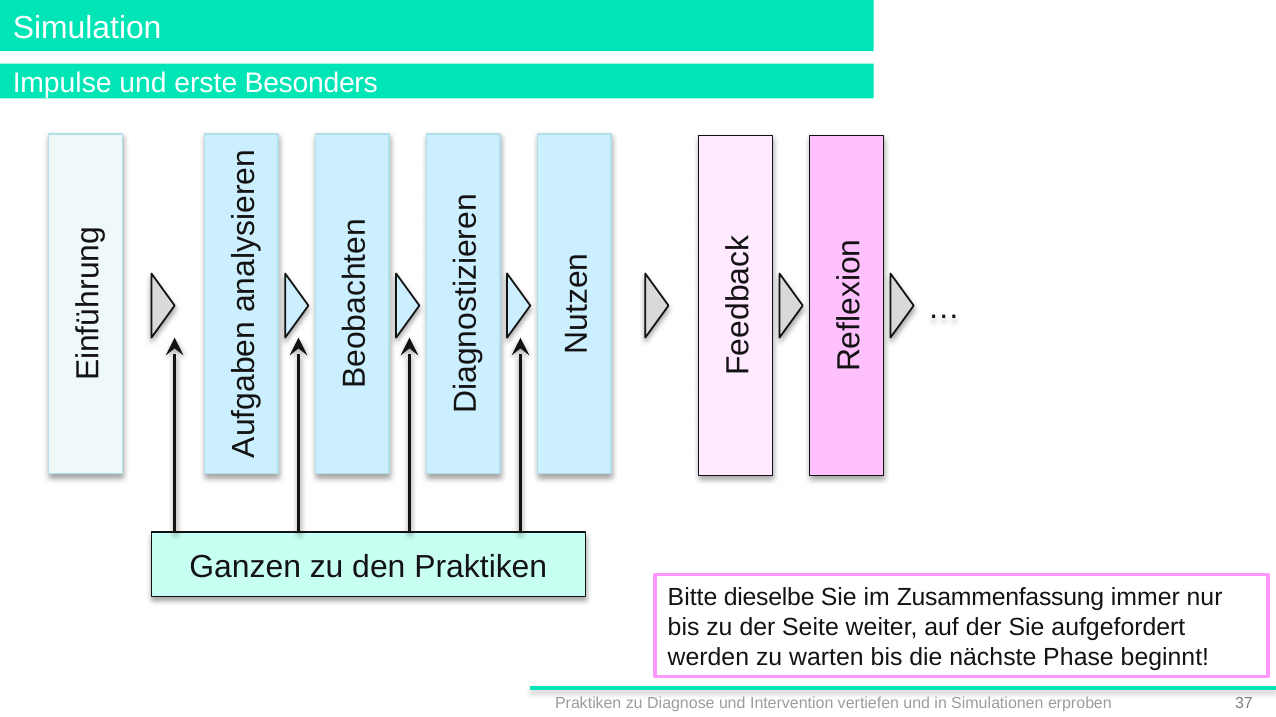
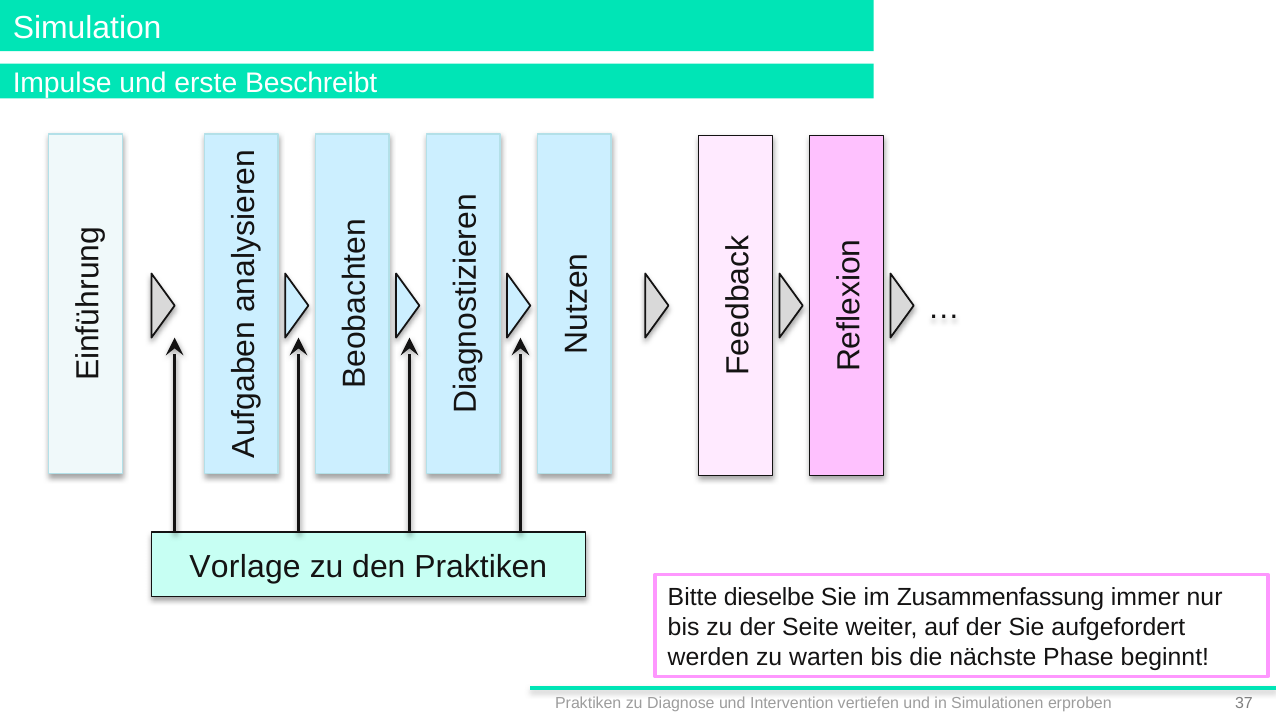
Besonders: Besonders -> Beschreibt
Ganzen: Ganzen -> Vorlage
